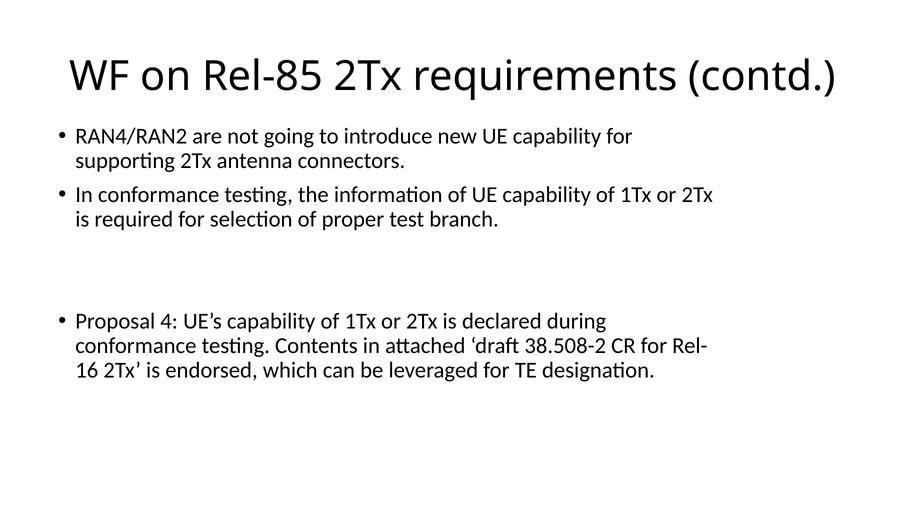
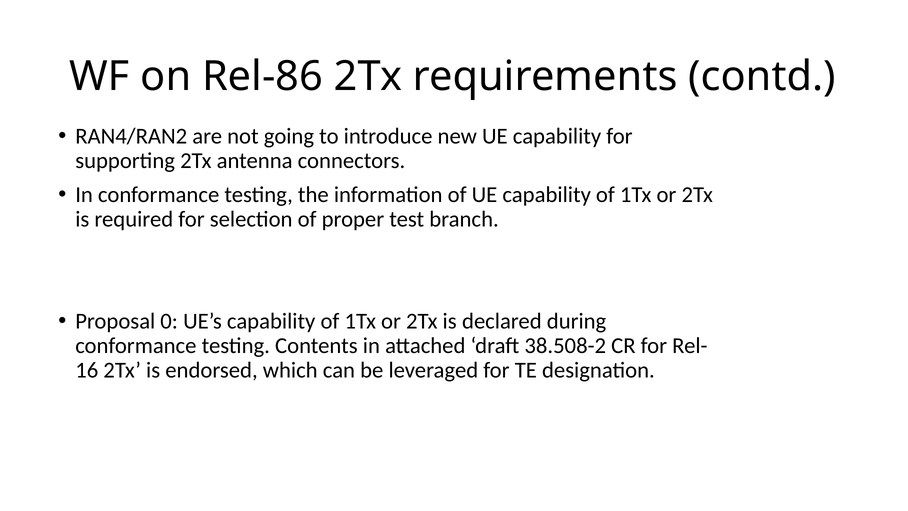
Rel-85: Rel-85 -> Rel-86
4: 4 -> 0
